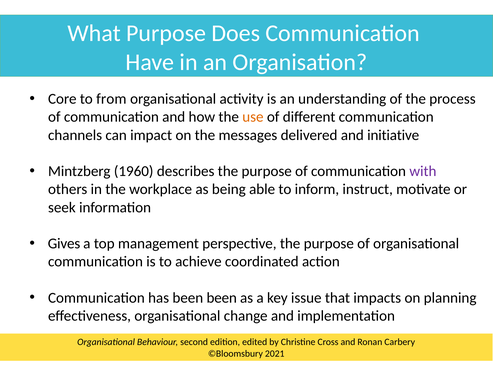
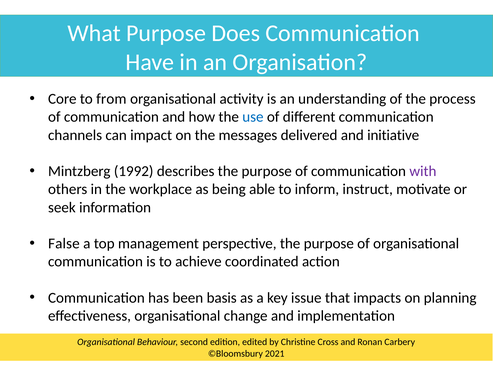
use colour: orange -> blue
1960: 1960 -> 1992
Gives: Gives -> False
been been: been -> basis
